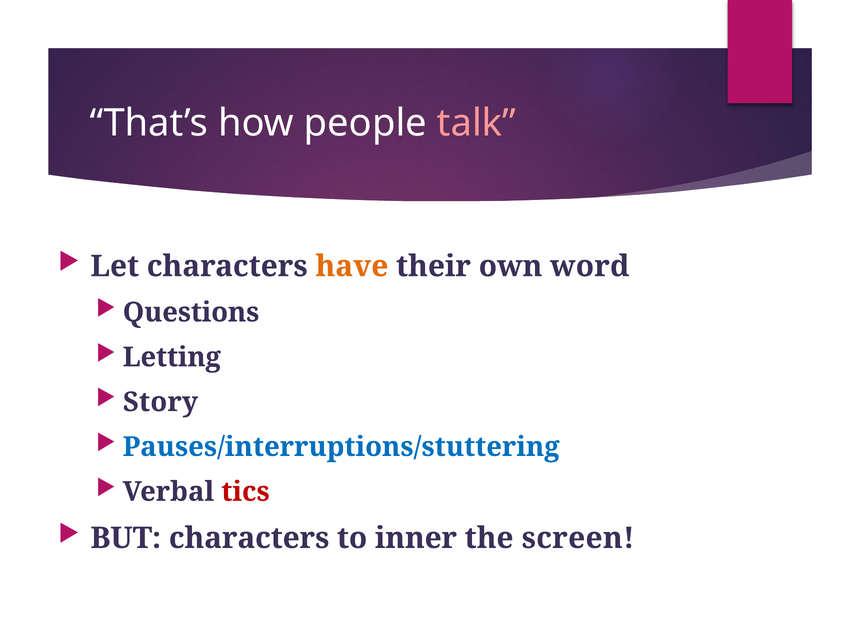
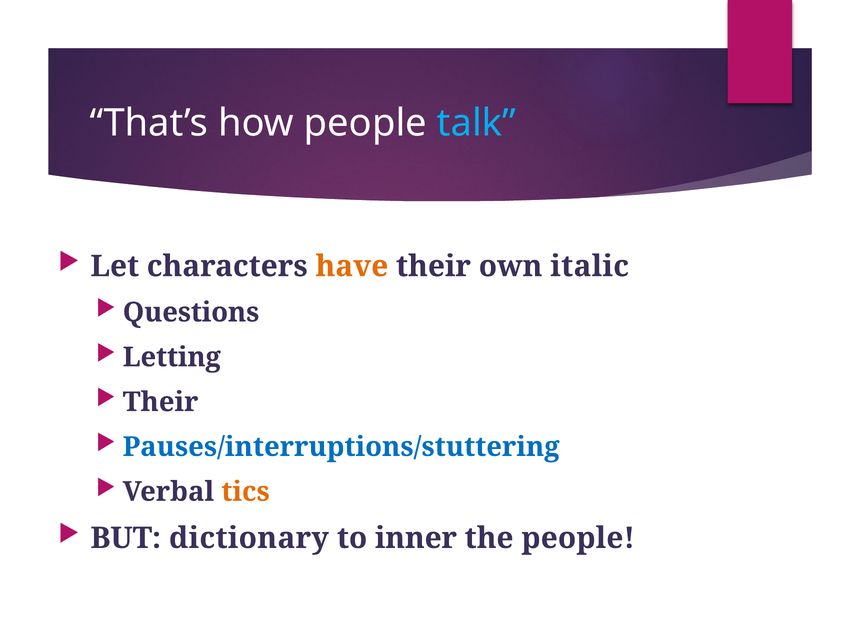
talk colour: pink -> light blue
word: word -> italic
Story at (160, 402): Story -> Their
tics colour: red -> orange
BUT characters: characters -> dictionary
the screen: screen -> people
